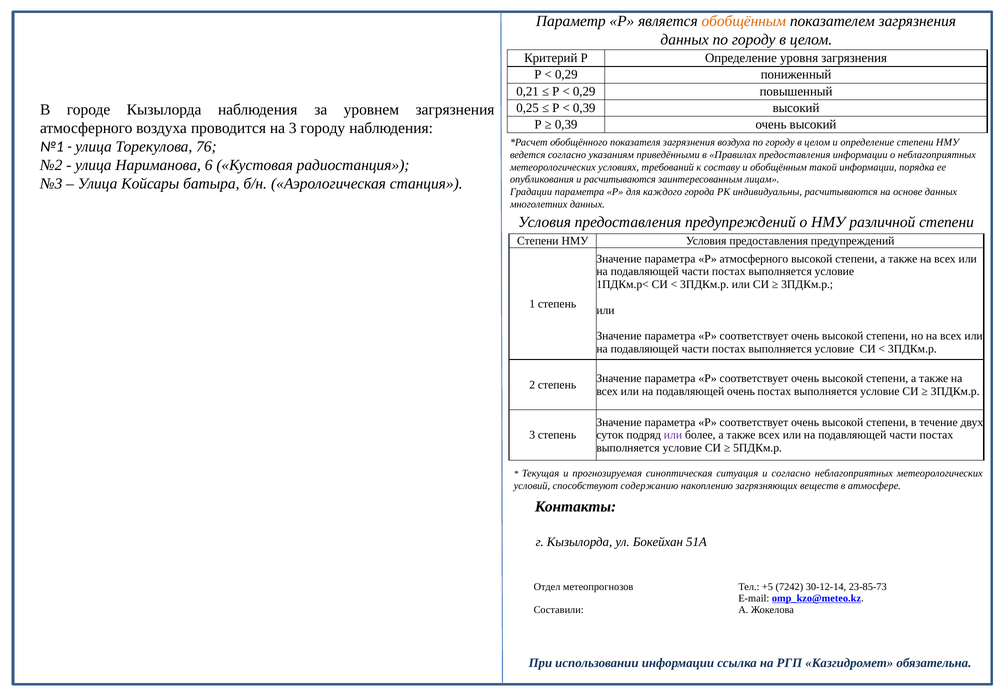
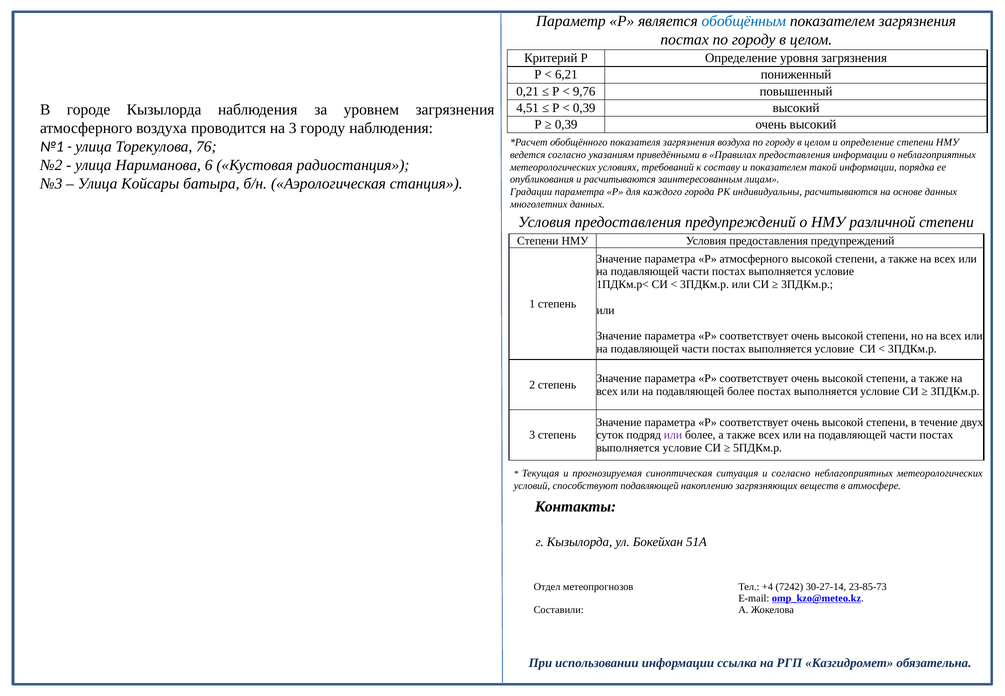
обобщённым at (744, 21) colour: orange -> blue
данных at (685, 39): данных -> постах
0,29 at (566, 75): 0,29 -> 6,21
0,29 at (584, 91): 0,29 -> 9,76
0,25: 0,25 -> 4,51
и обобщённым: обобщённым -> показателем
подавляющей очень: очень -> более
способствуют содержанию: содержанию -> подавляющей
+5: +5 -> +4
30-12-14: 30-12-14 -> 30-27-14
